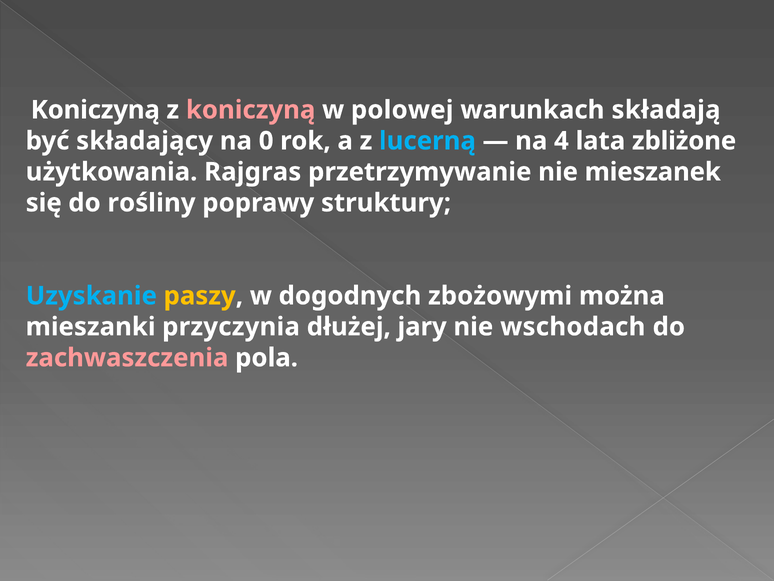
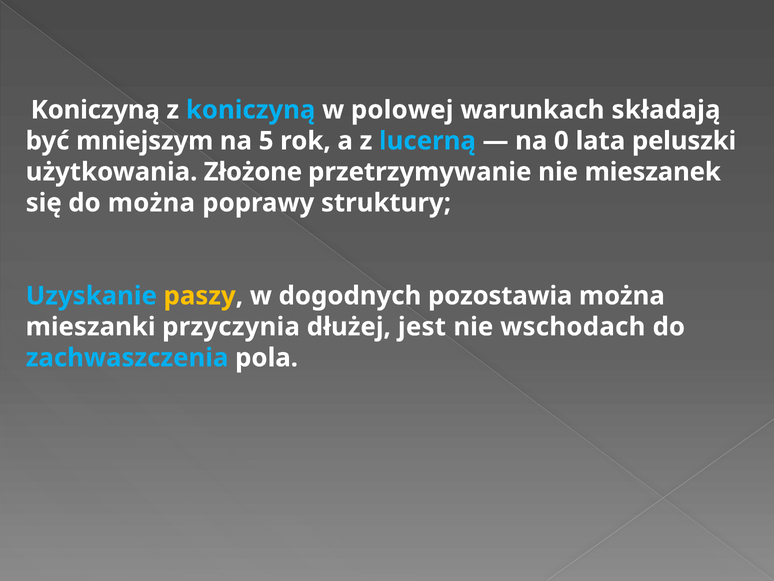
koniczyną at (251, 110) colour: pink -> light blue
składający: składający -> mniejszym
0: 0 -> 5
4: 4 -> 0
zbliżone: zbliżone -> peluszki
Rajgras: Rajgras -> Złożone
do rośliny: rośliny -> można
zbożowymi: zbożowymi -> pozostawia
jary: jary -> jest
zachwaszczenia colour: pink -> light blue
